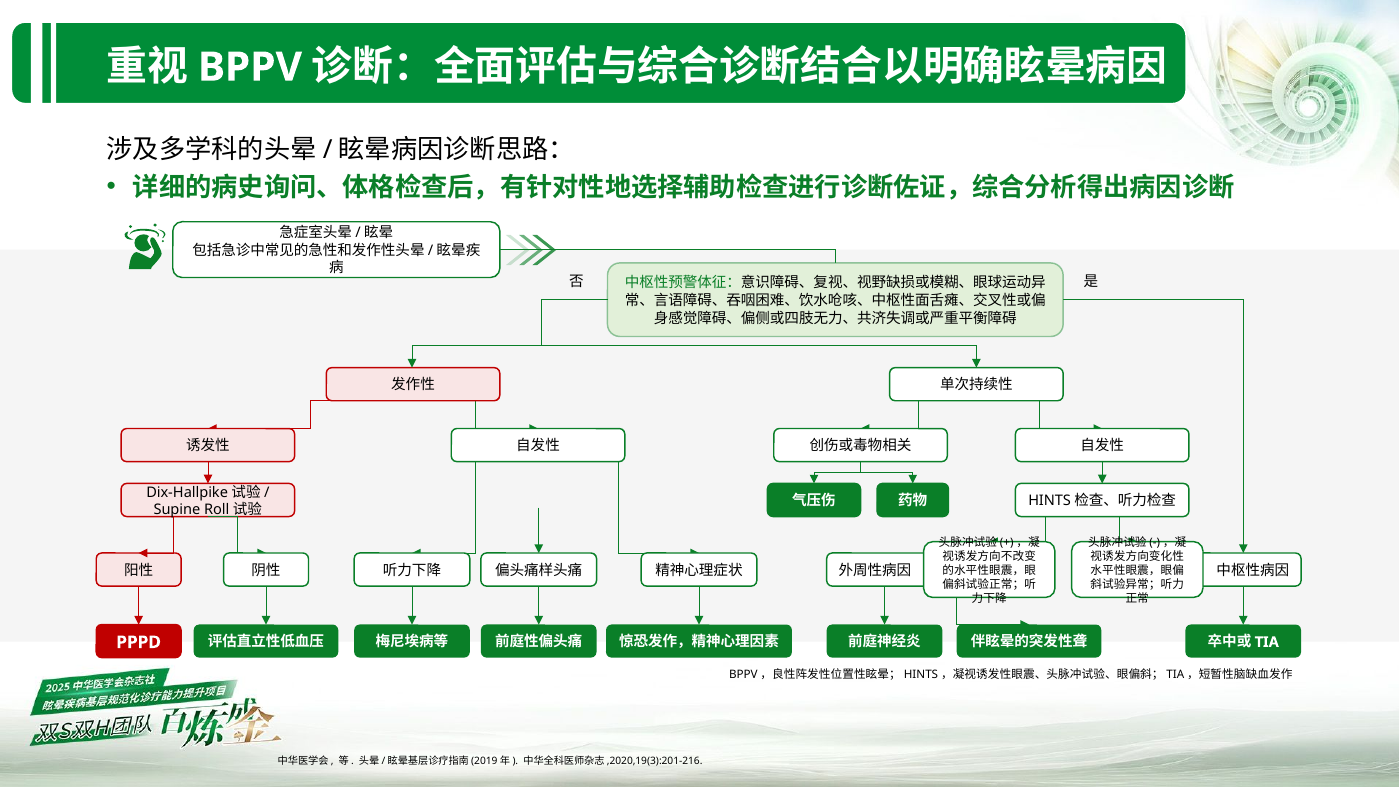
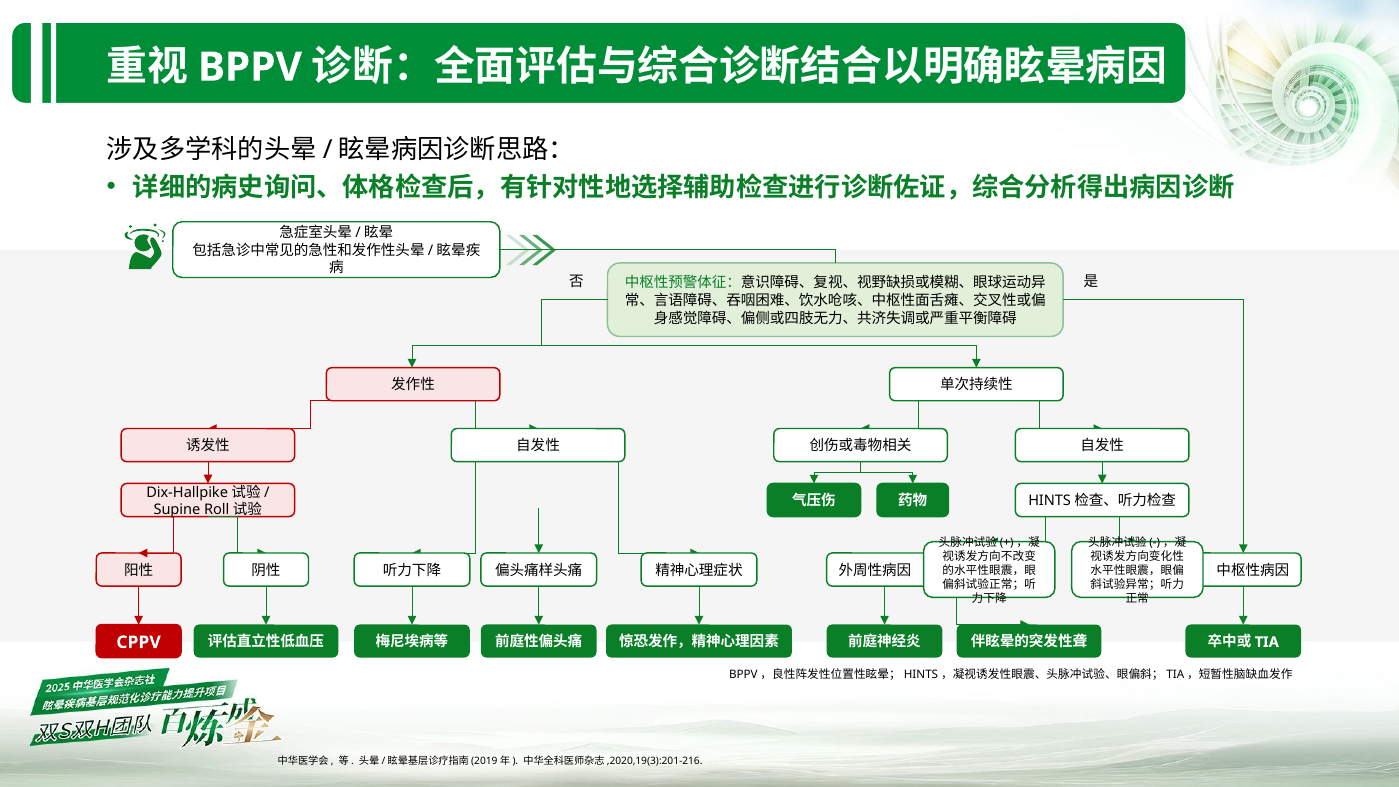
PPPD: PPPD -> CPPV
